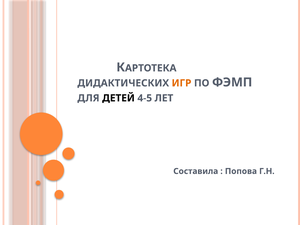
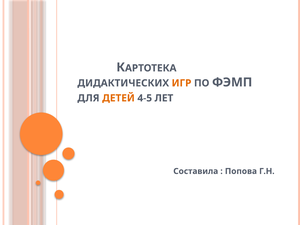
ДЕТЕЙ colour: black -> orange
